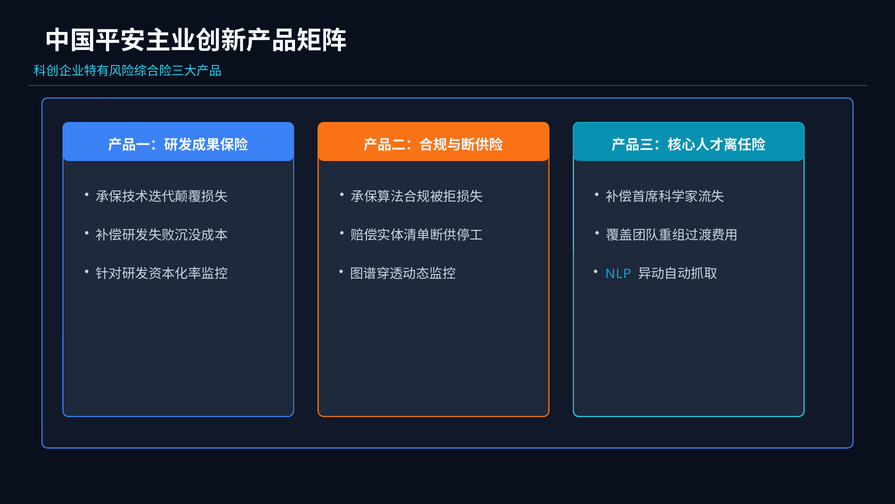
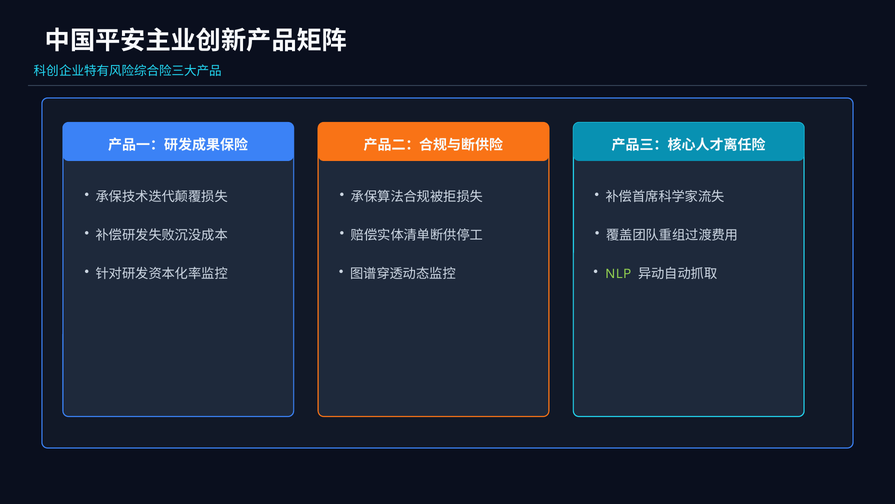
NLP colour: light blue -> light green
